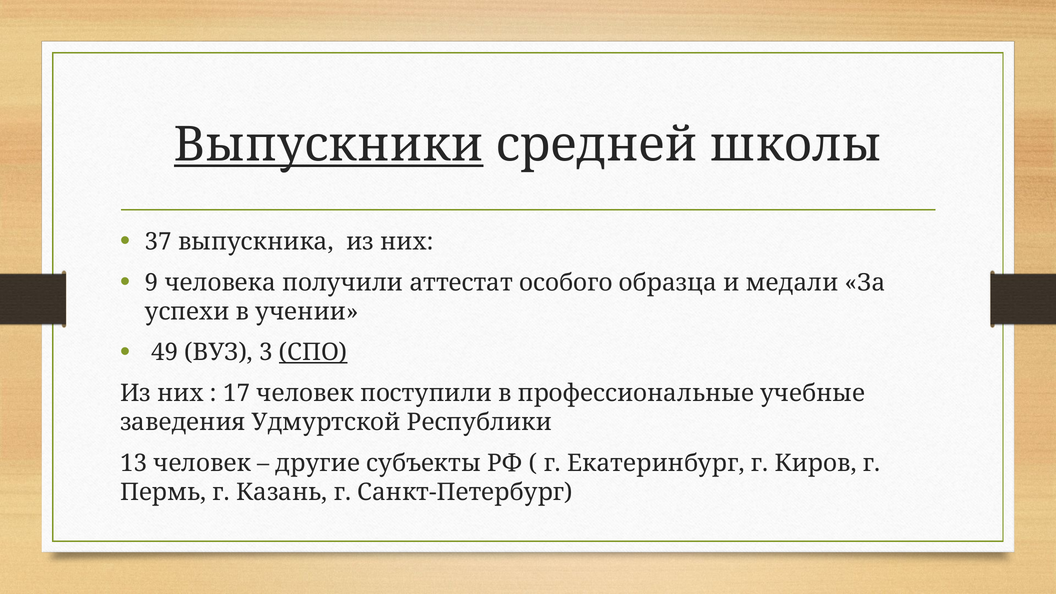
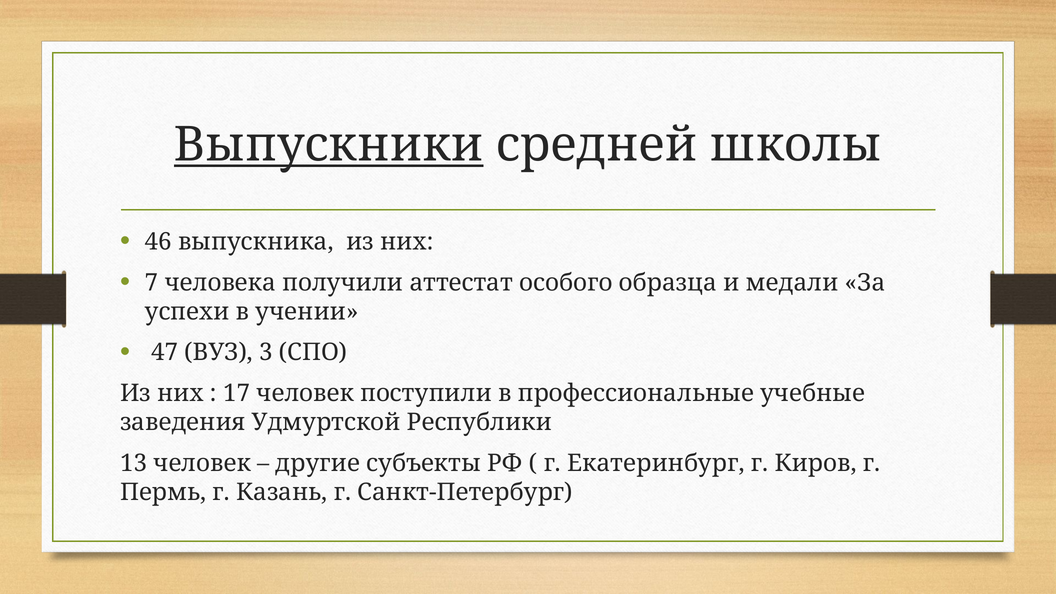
37: 37 -> 46
9: 9 -> 7
49: 49 -> 47
СПО underline: present -> none
